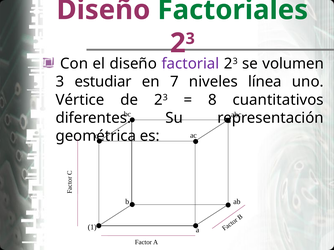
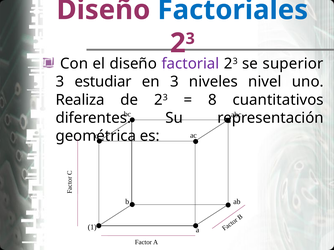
Factoriales colour: green -> blue
volumen: volumen -> superior
en 7: 7 -> 3
línea: línea -> nivel
Vértice: Vértice -> Realiza
